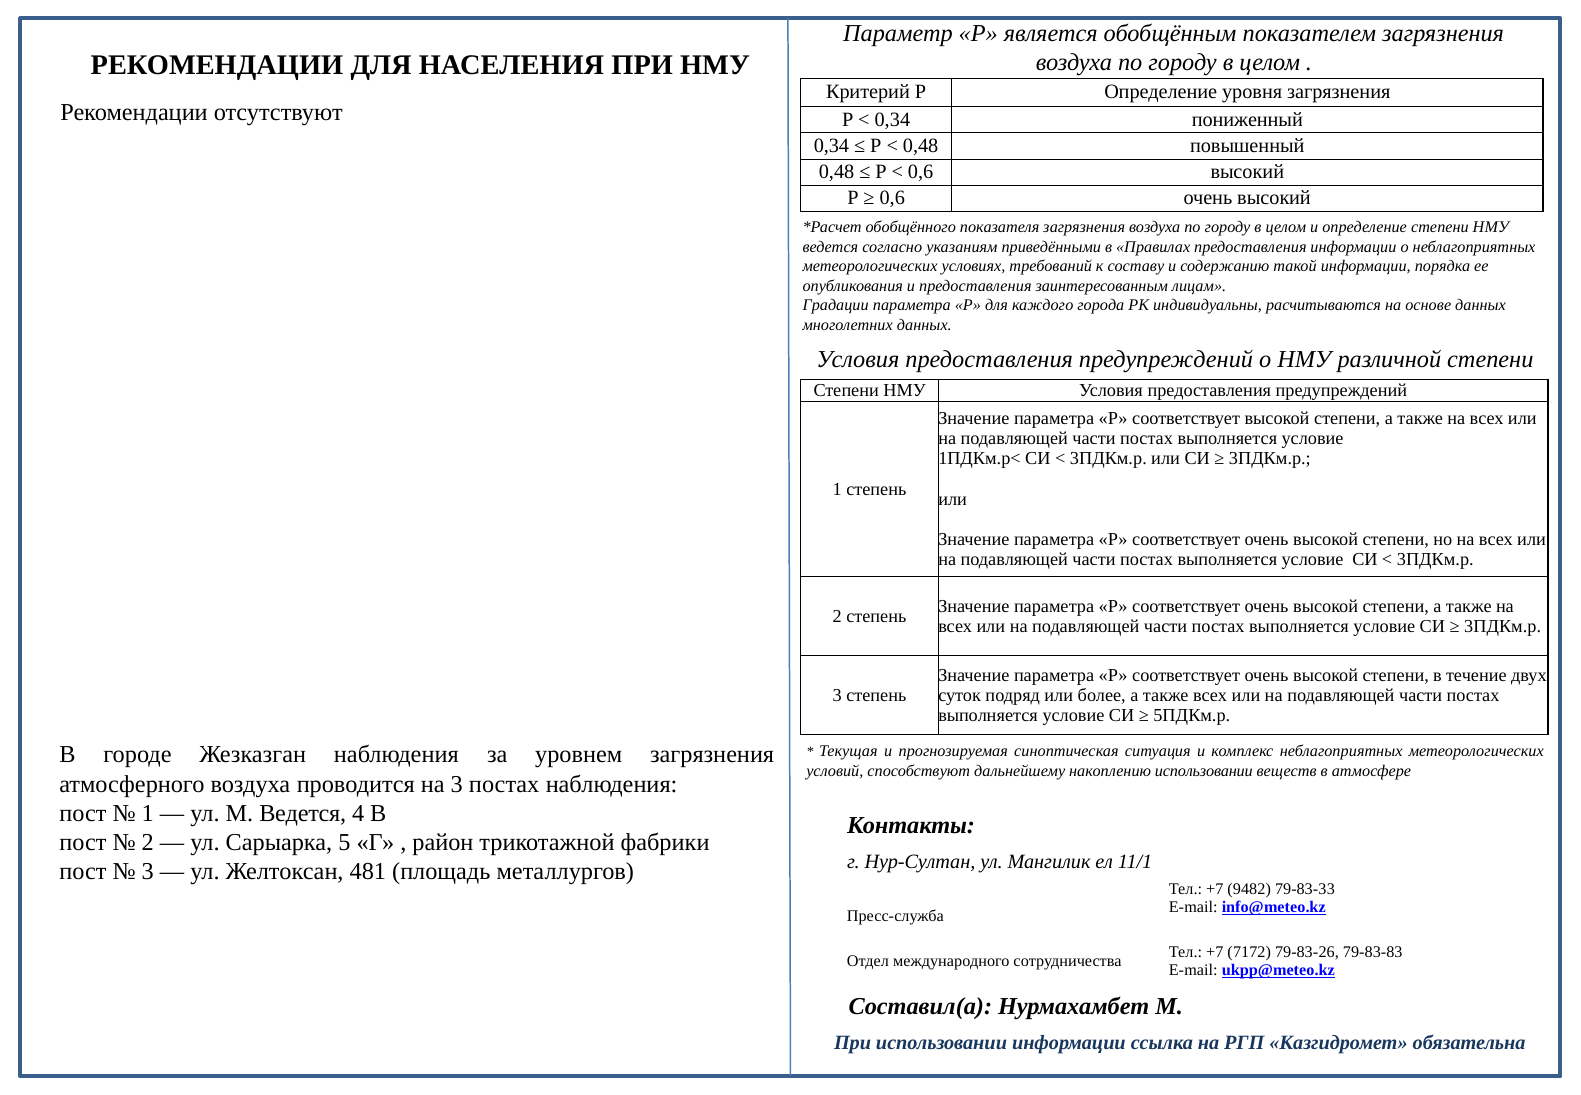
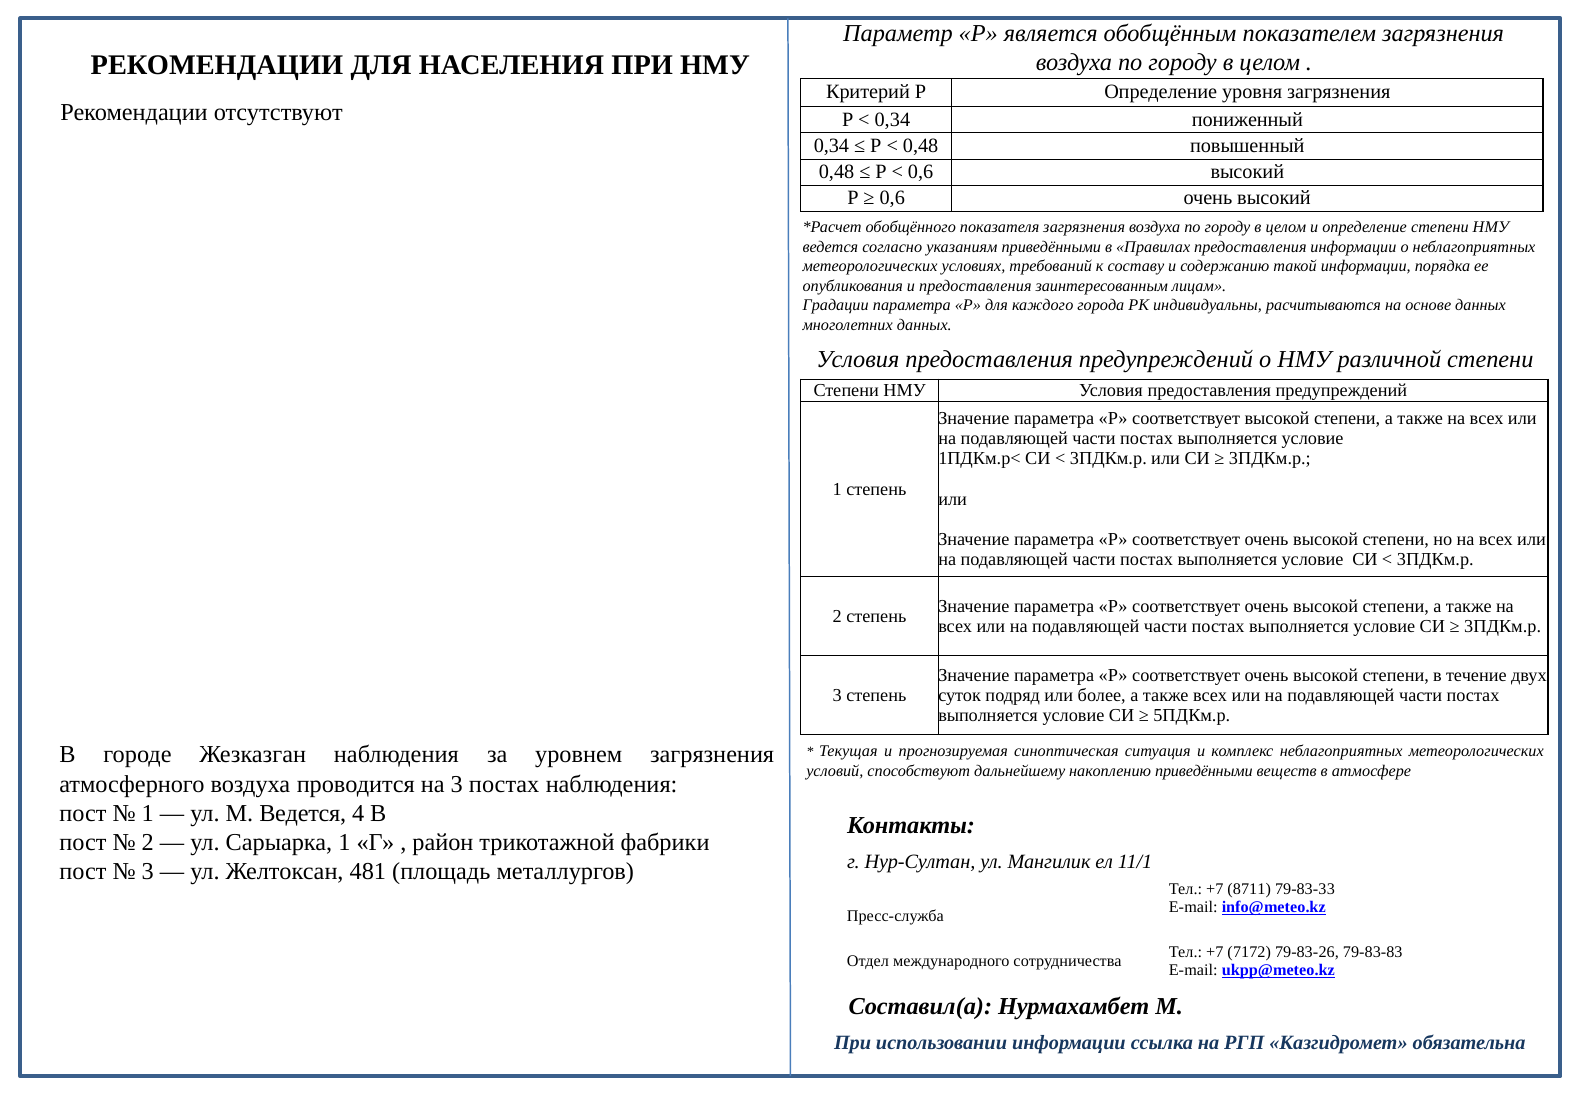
накоплению использовании: использовании -> приведёнными
Сарыарка 5: 5 -> 1
9482: 9482 -> 8711
